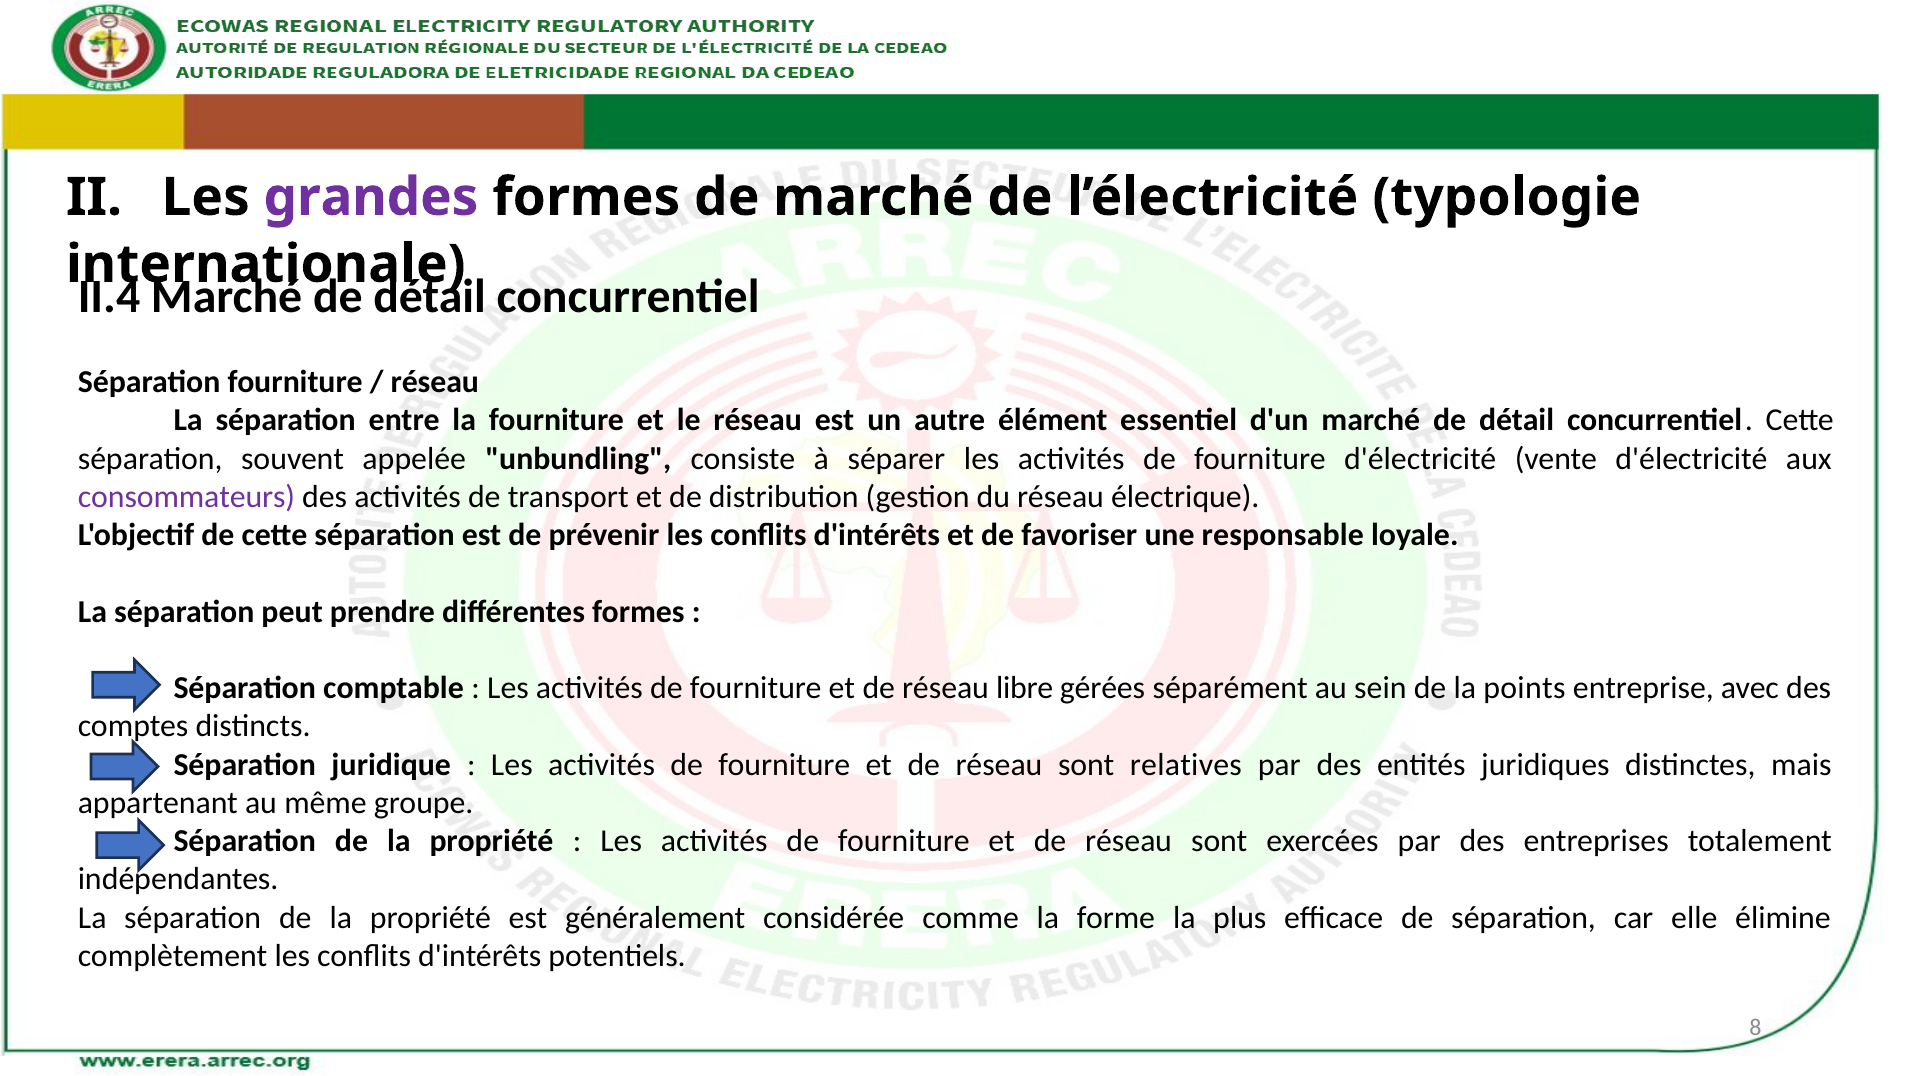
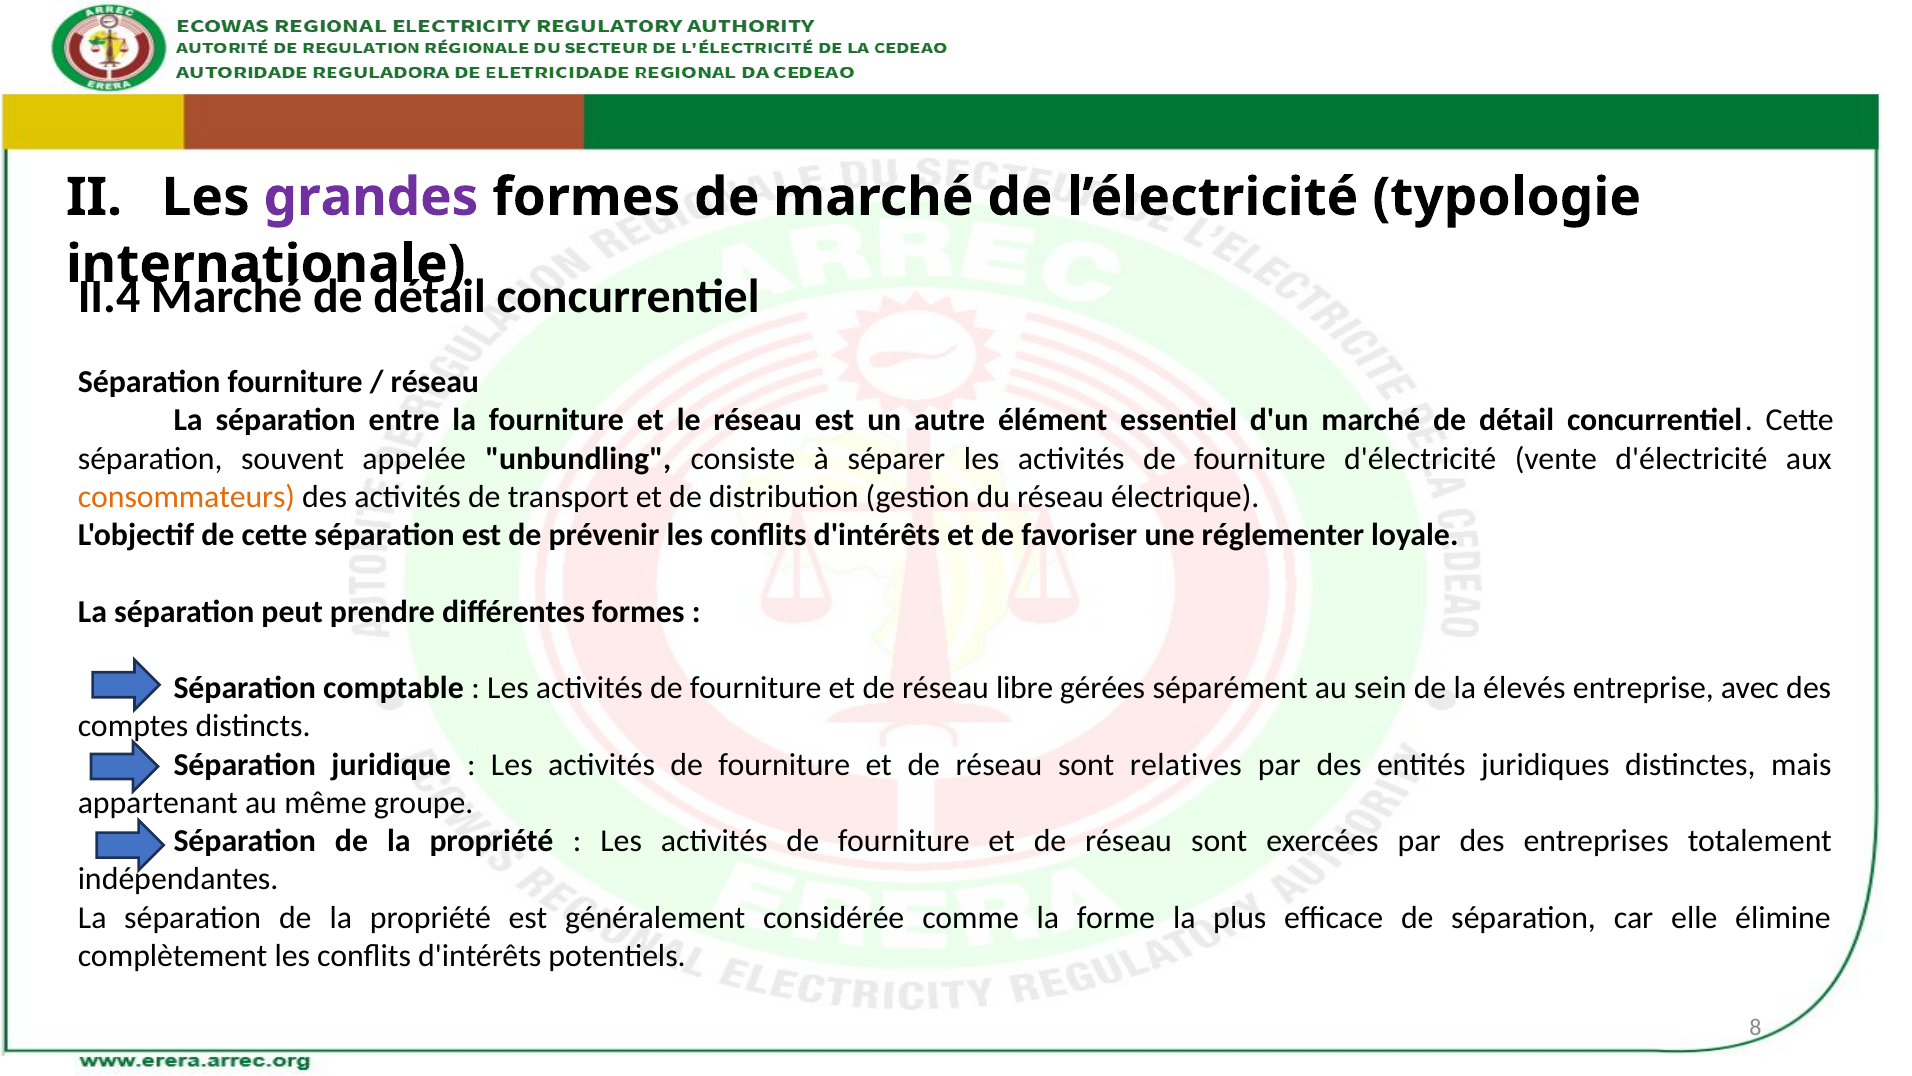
consommateurs colour: purple -> orange
responsable: responsable -> réglementer
points: points -> élevés
